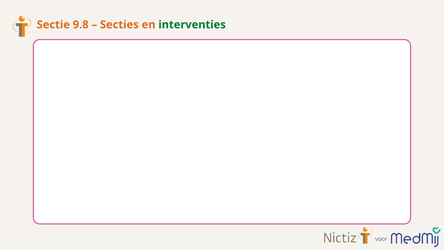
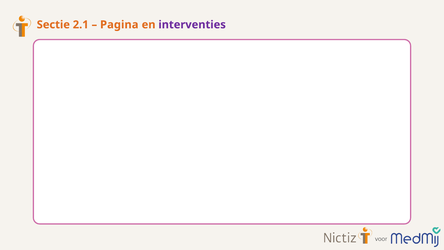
9.8: 9.8 -> 2.1
Secties: Secties -> Pagina
interventies colour: green -> purple
